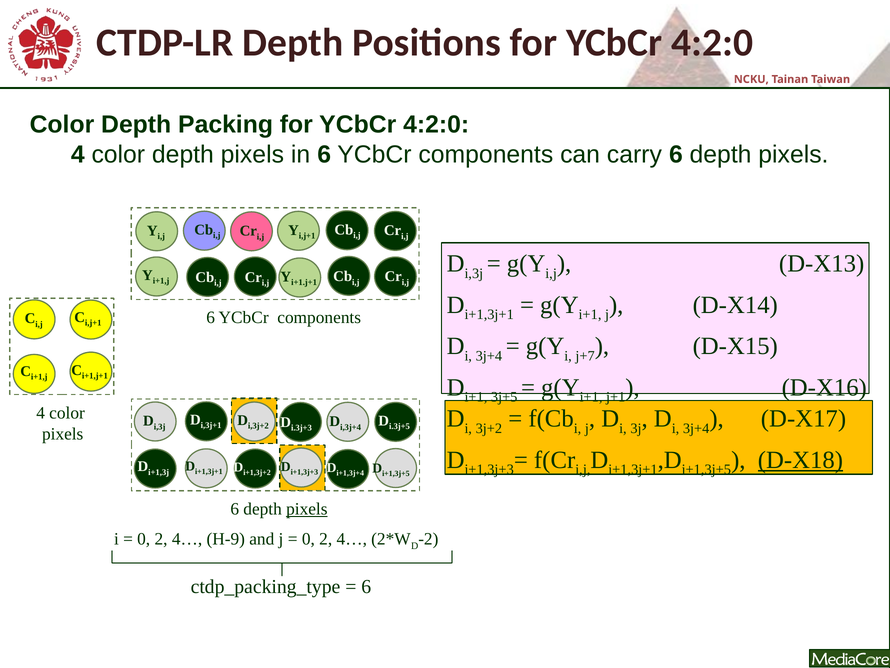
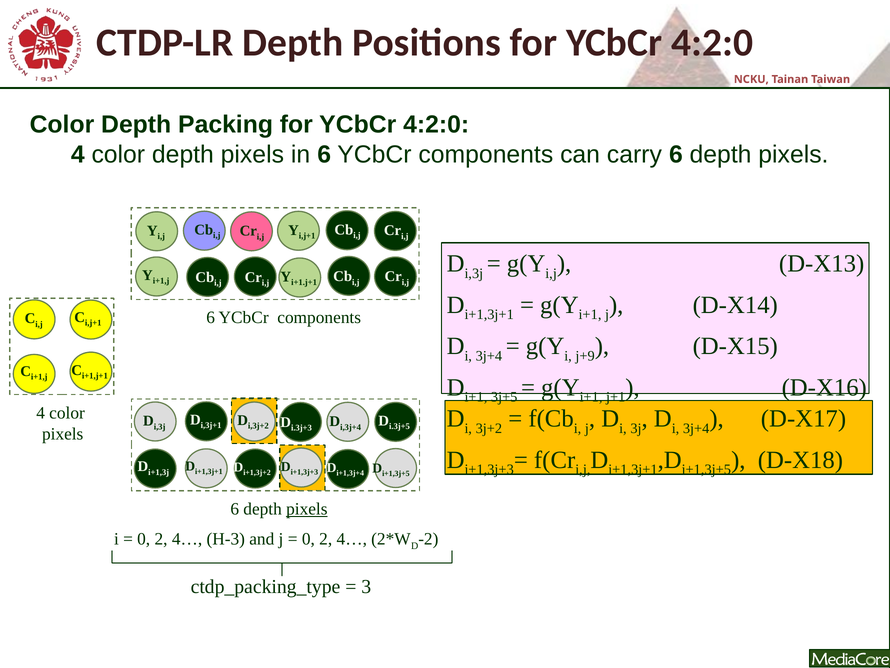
j+7: j+7 -> j+9
D-X18 underline: present -> none
H-9: H-9 -> H-3
6 at (366, 586): 6 -> 3
